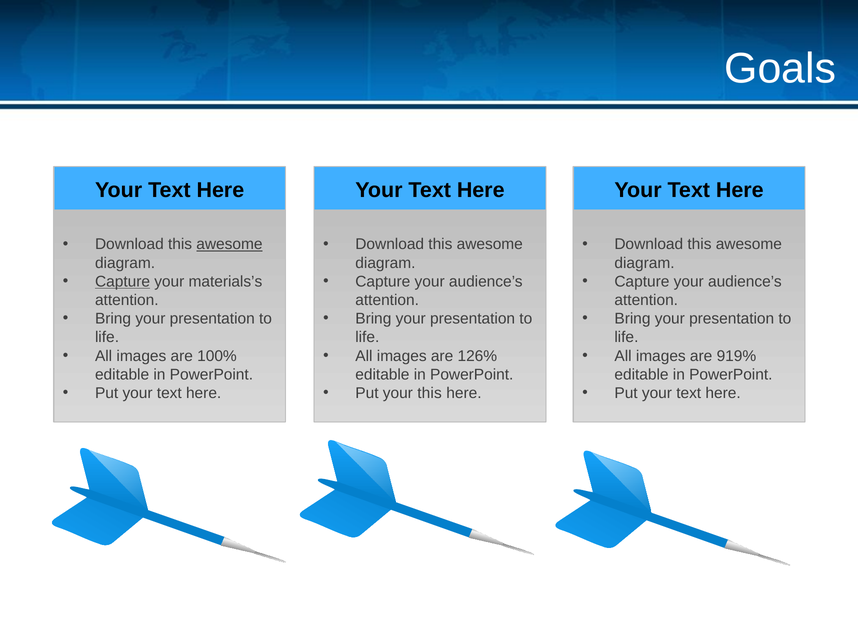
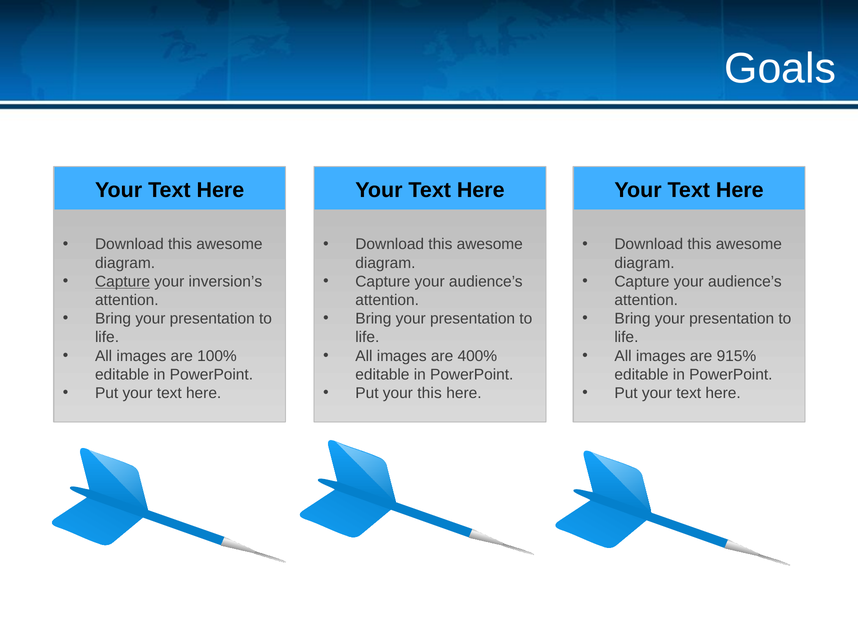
awesome at (229, 245) underline: present -> none
materials’s: materials’s -> inversion’s
126%: 126% -> 400%
919%: 919% -> 915%
